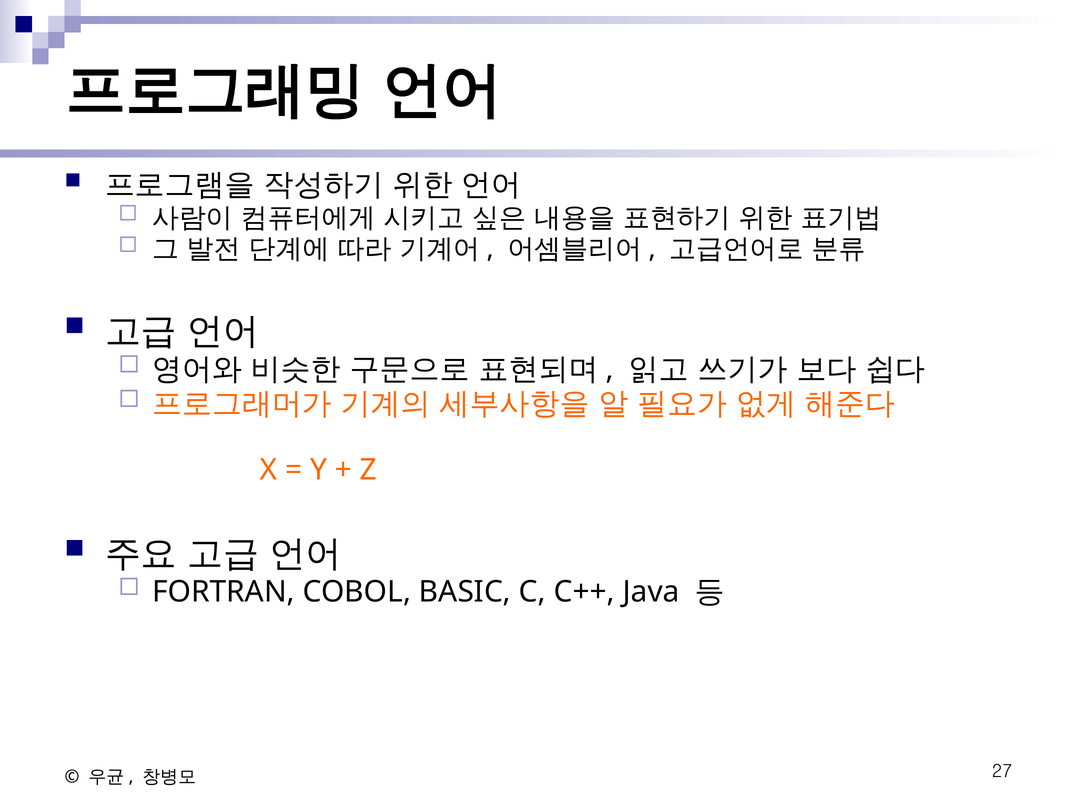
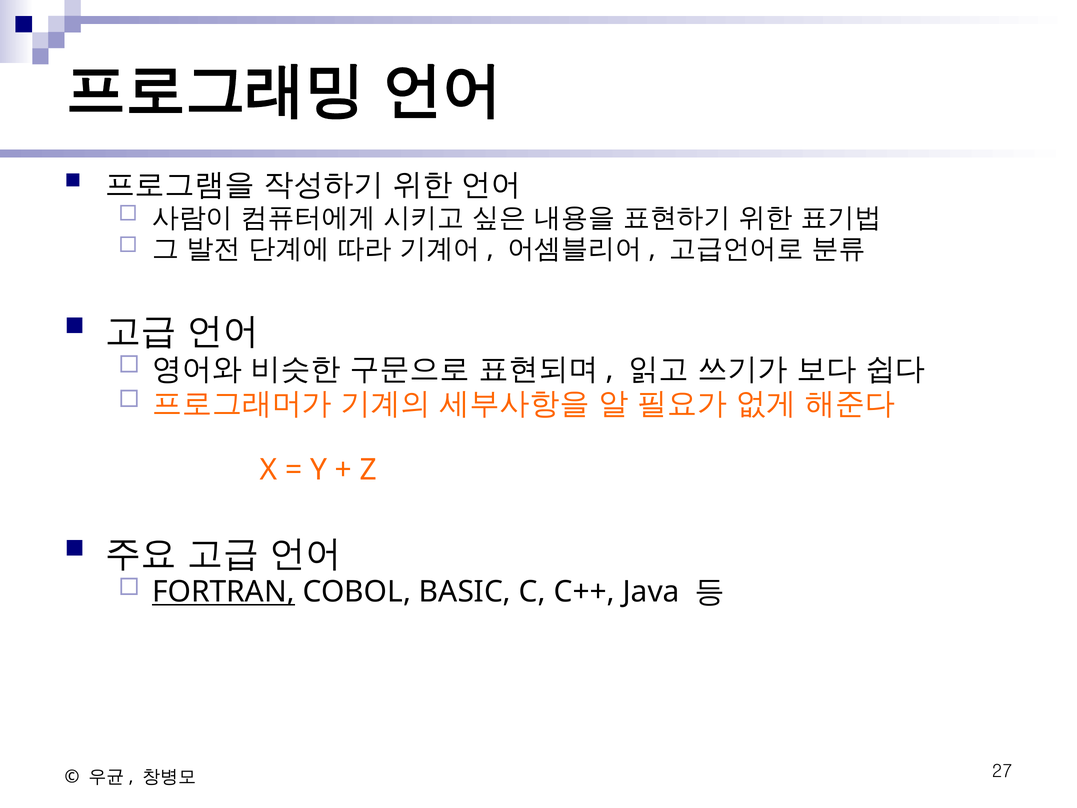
FORTRAN underline: none -> present
